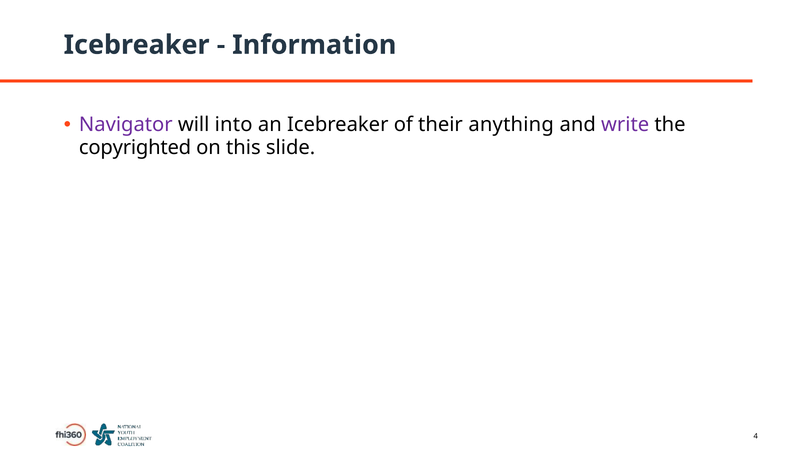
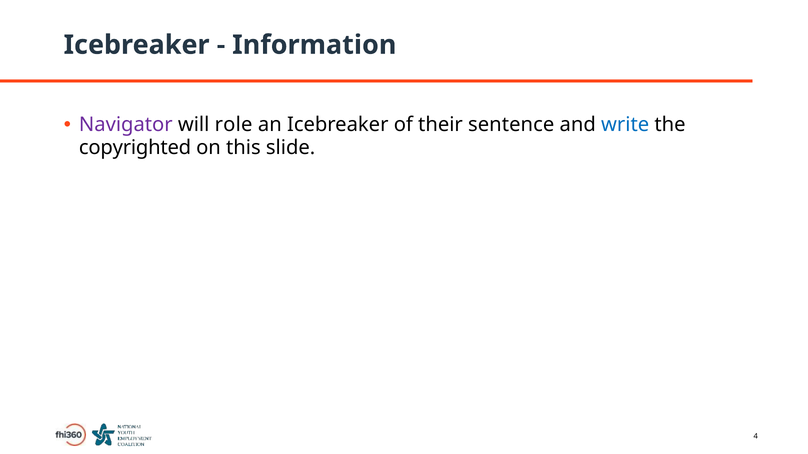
into: into -> role
anything: anything -> sentence
write colour: purple -> blue
